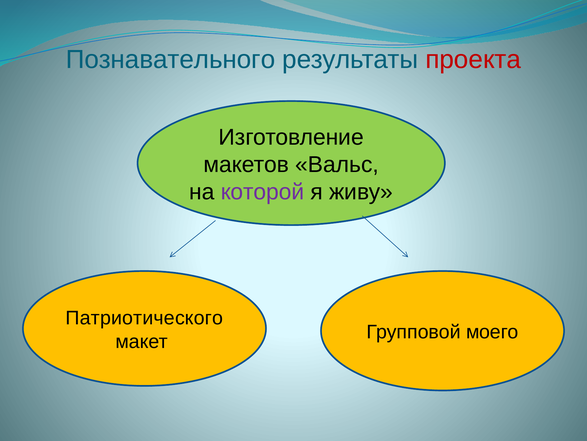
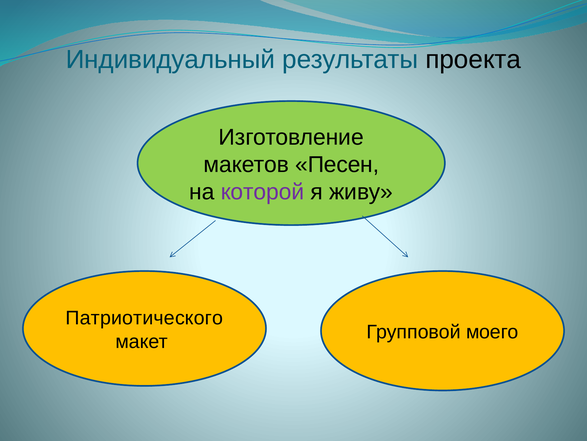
Познавательного: Познавательного -> Индивидуальный
проекта colour: red -> black
Вальс: Вальс -> Песен
